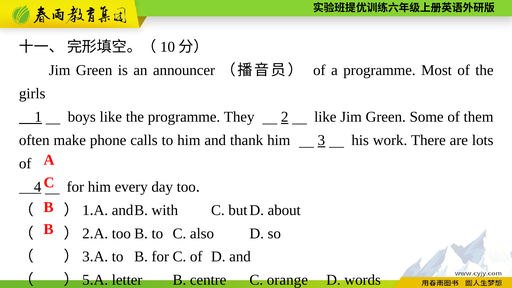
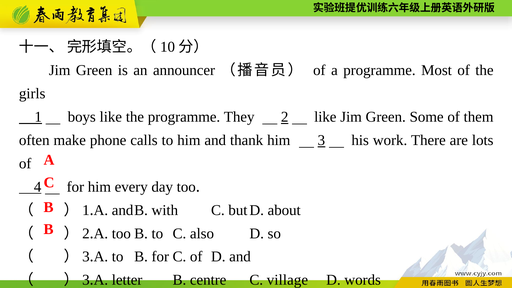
5 at (86, 280): 5 -> 3
orange: orange -> village
